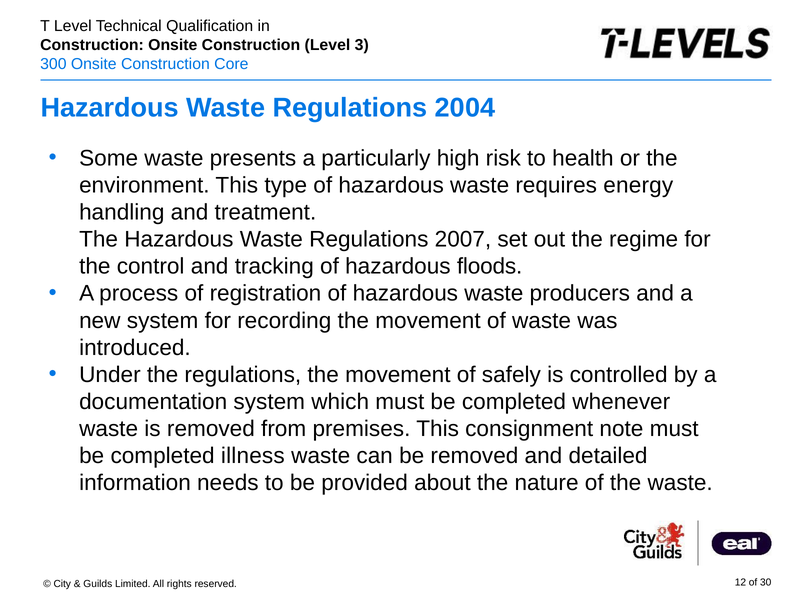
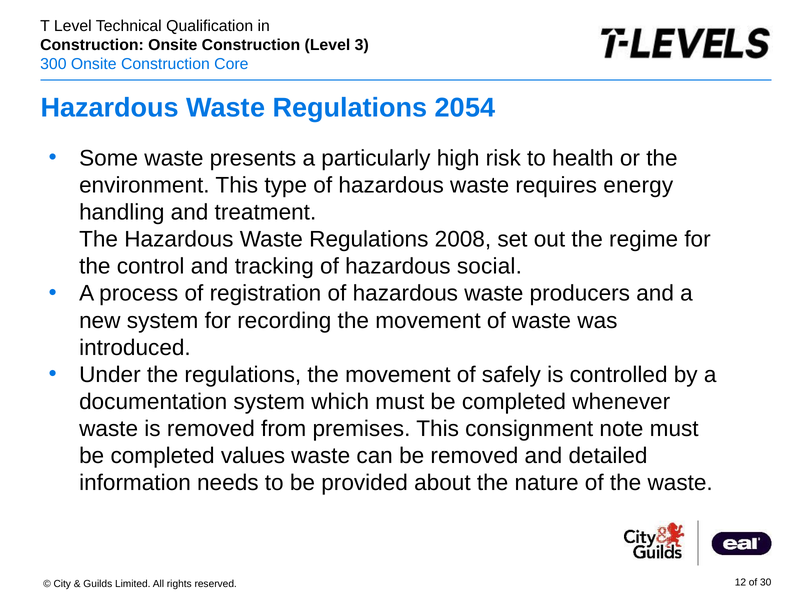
2004: 2004 -> 2054
2007: 2007 -> 2008
floods: floods -> social
illness: illness -> values
